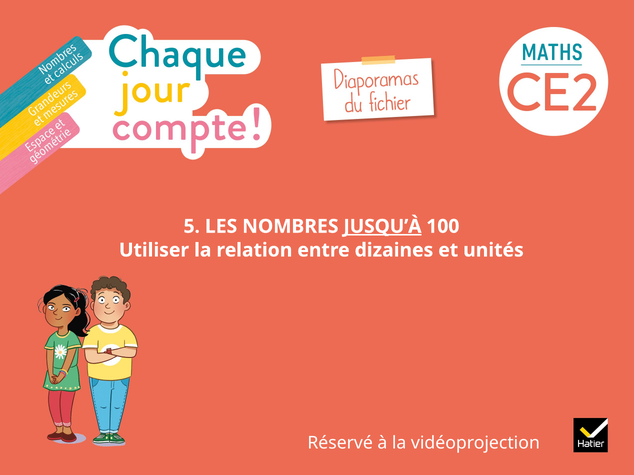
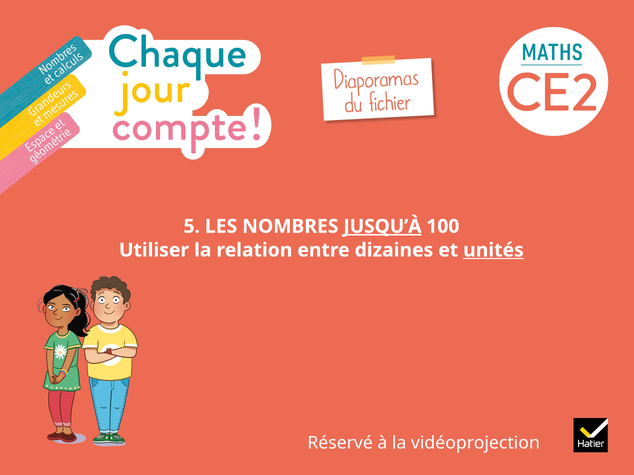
unités underline: none -> present
